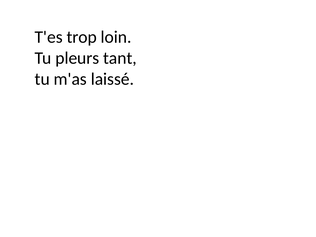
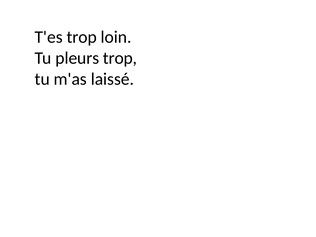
pleurs tant: tant -> trop
